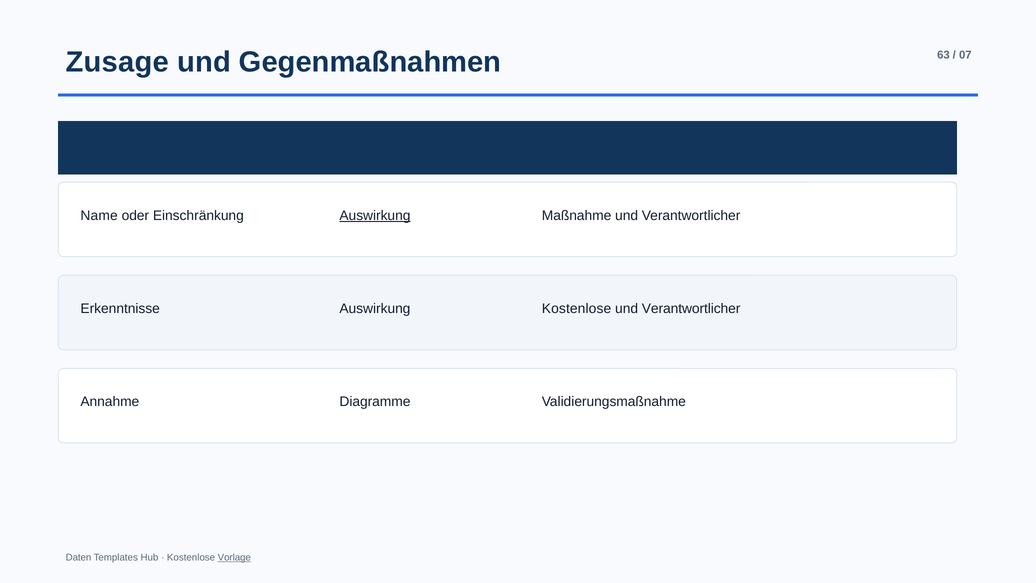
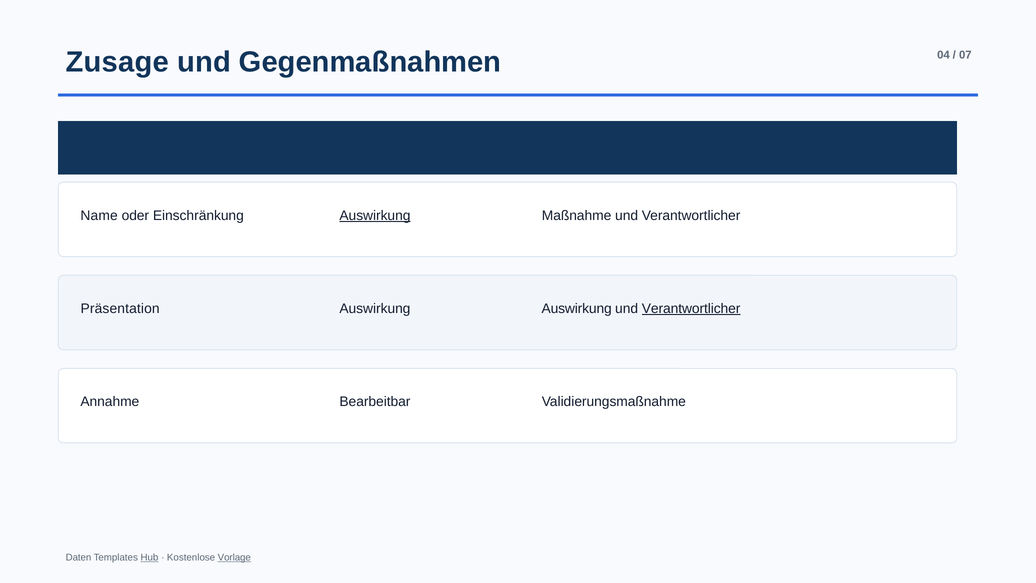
63: 63 -> 04
Erkenntnisse: Erkenntnisse -> Präsentation
Auswirkung Kostenlose: Kostenlose -> Auswirkung
Verantwortlicher at (691, 308) underline: none -> present
Diagramme: Diagramme -> Bearbeitbar
Hub underline: none -> present
